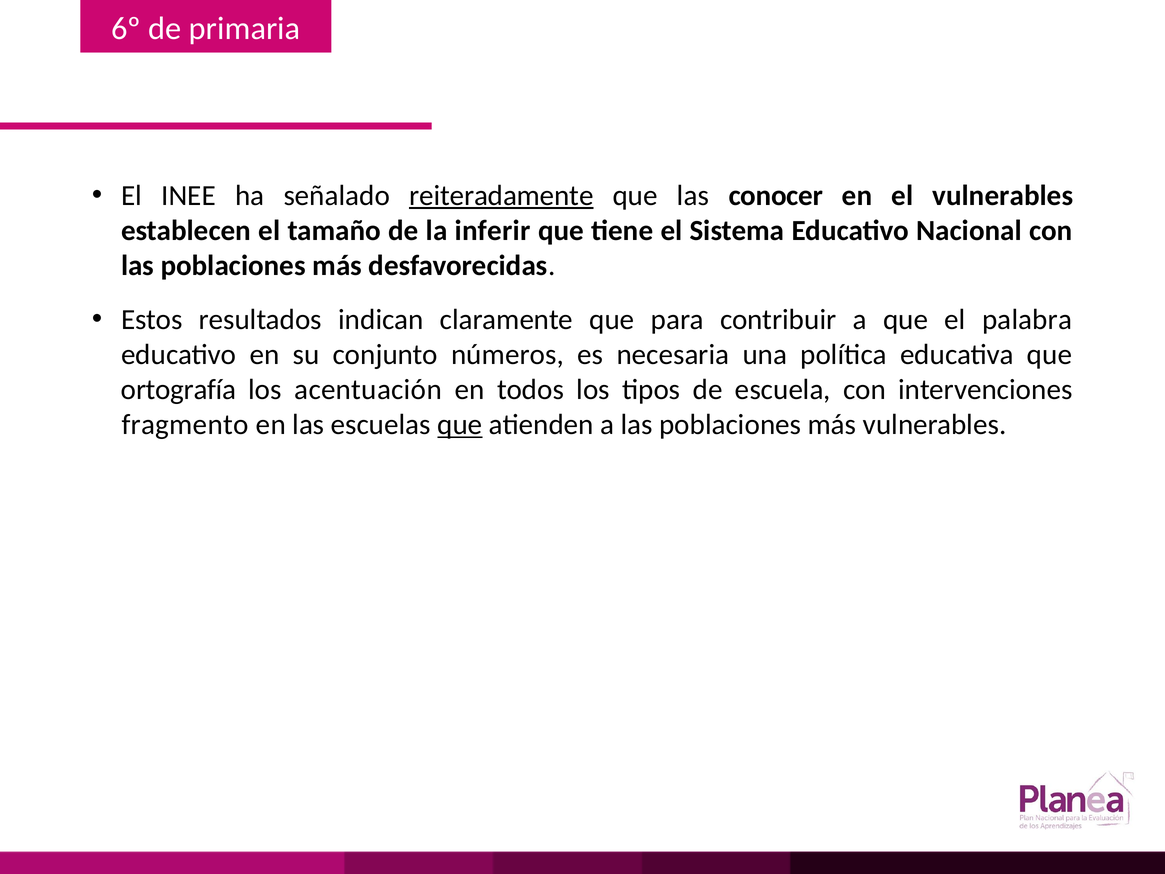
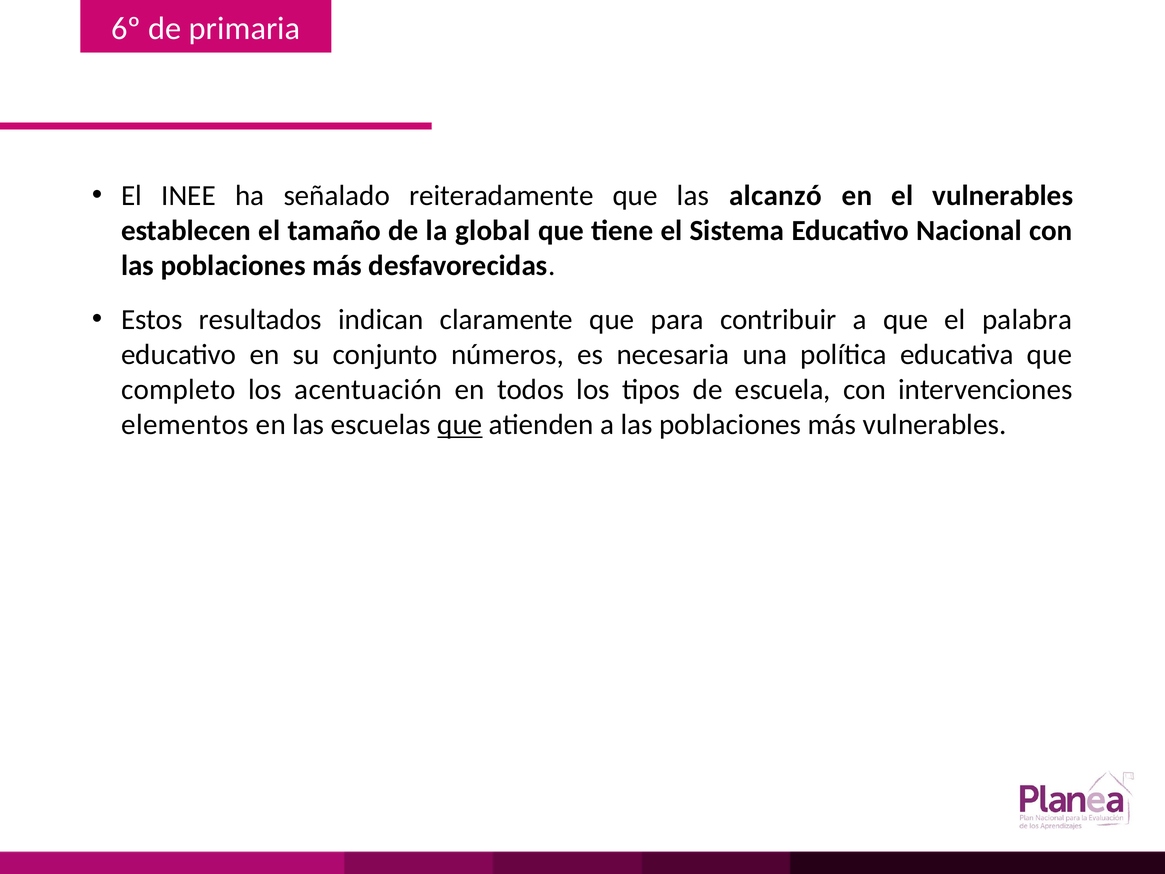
reiteradamente underline: present -> none
conocer: conocer -> alcanzó
inferir: inferir -> global
ortografía: ortografía -> completo
fragmento: fragmento -> elementos
